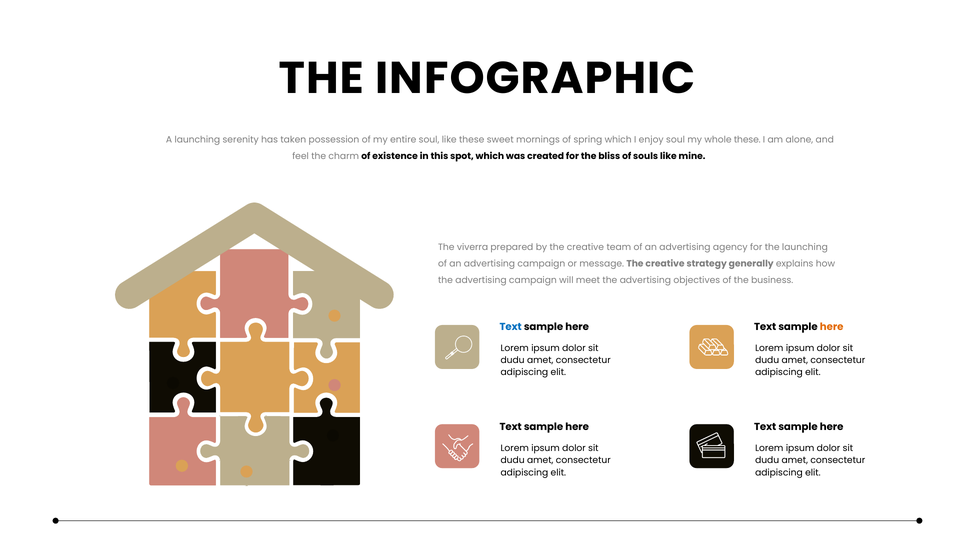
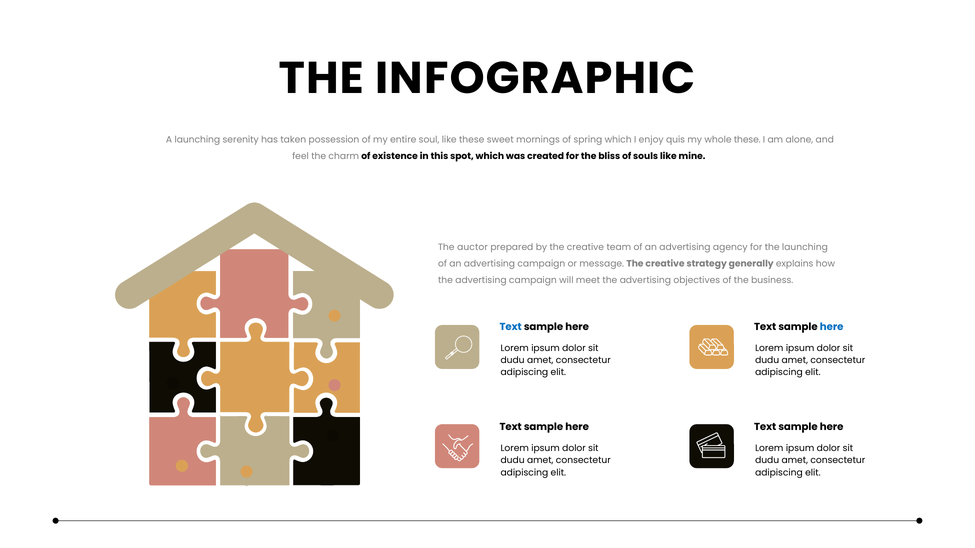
enjoy soul: soul -> quis
viverra: viverra -> auctor
here at (832, 327) colour: orange -> blue
